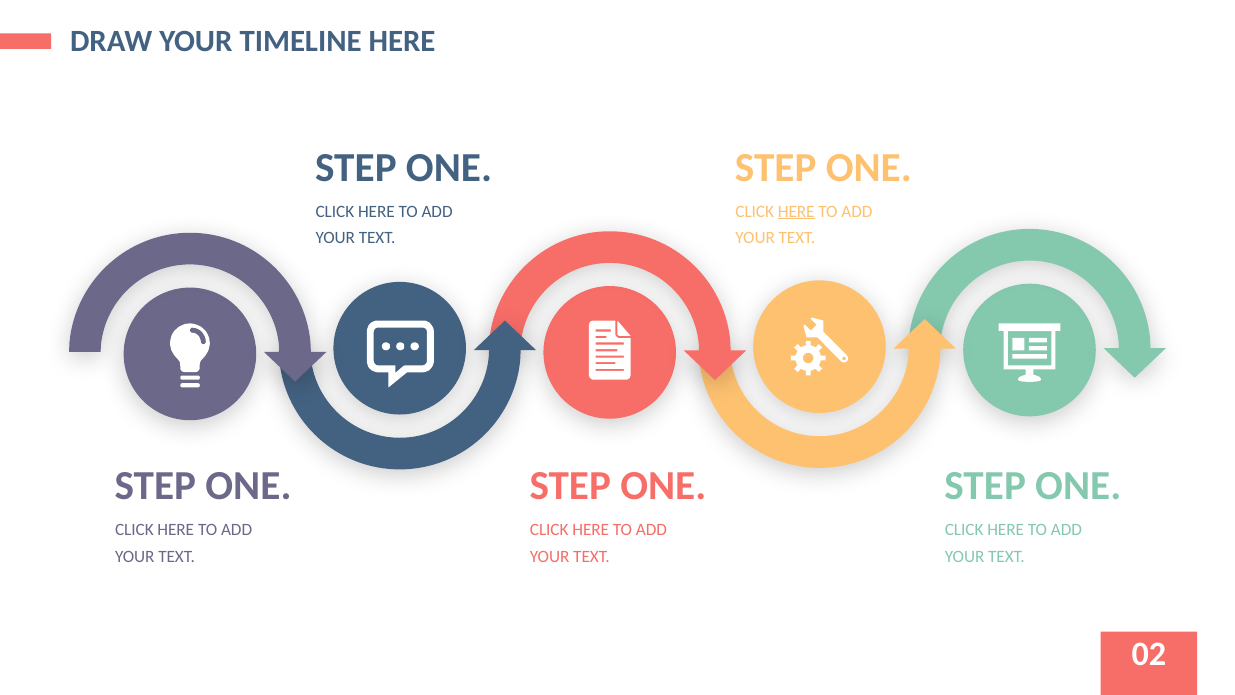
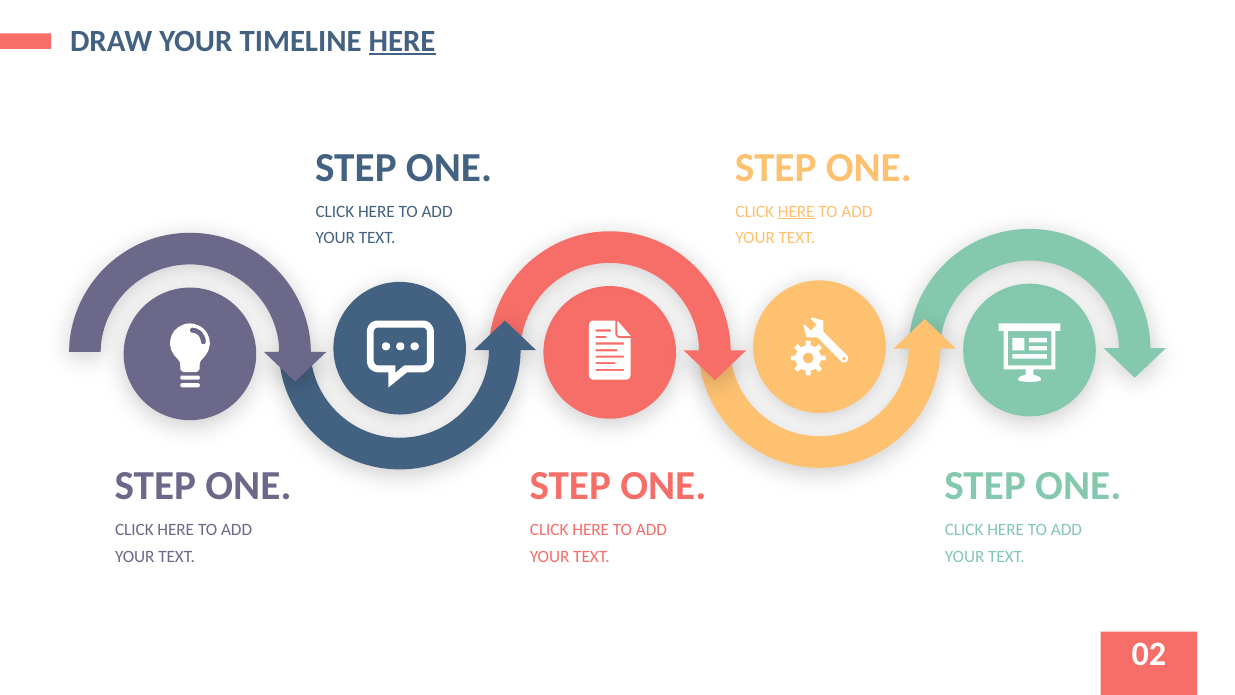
HERE at (402, 41) underline: none -> present
